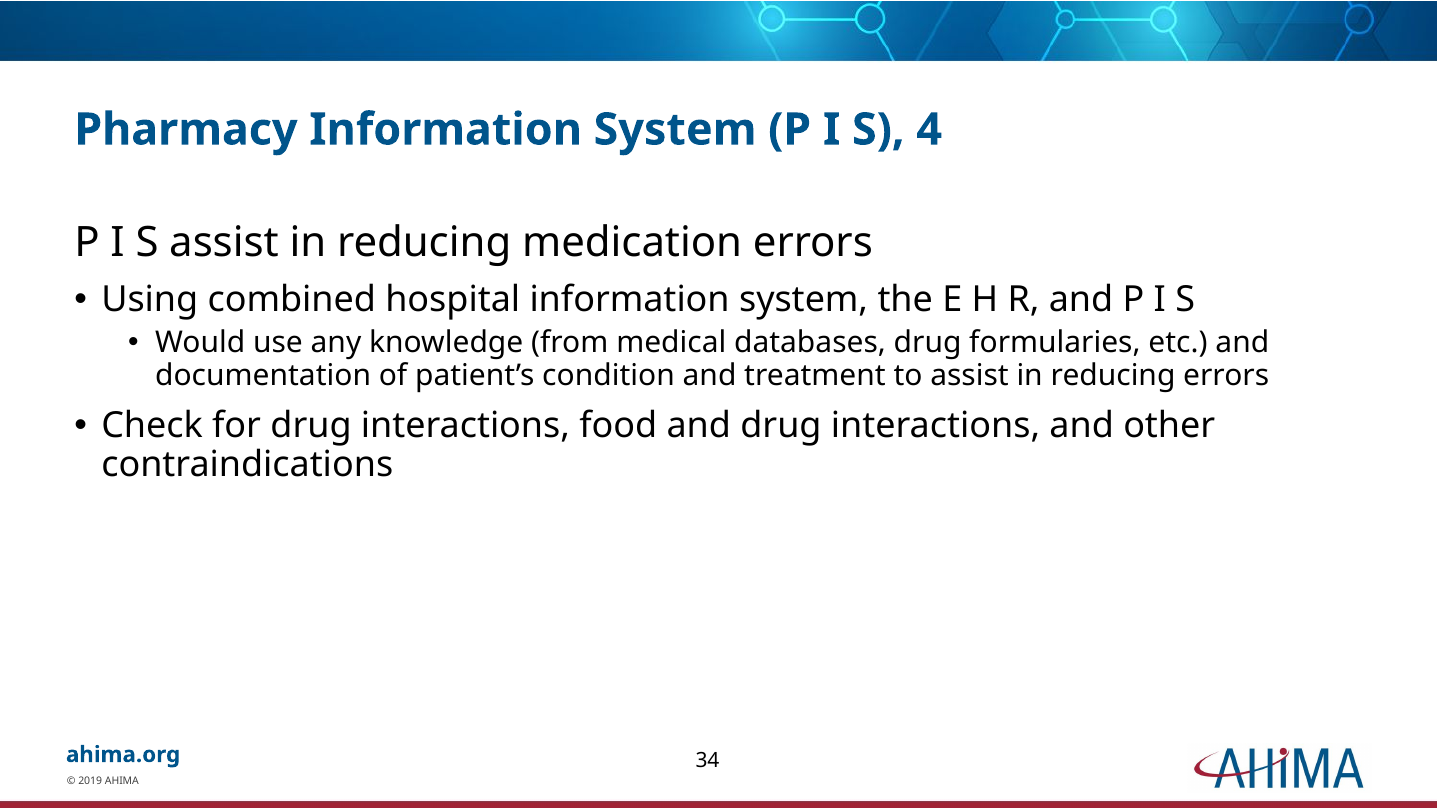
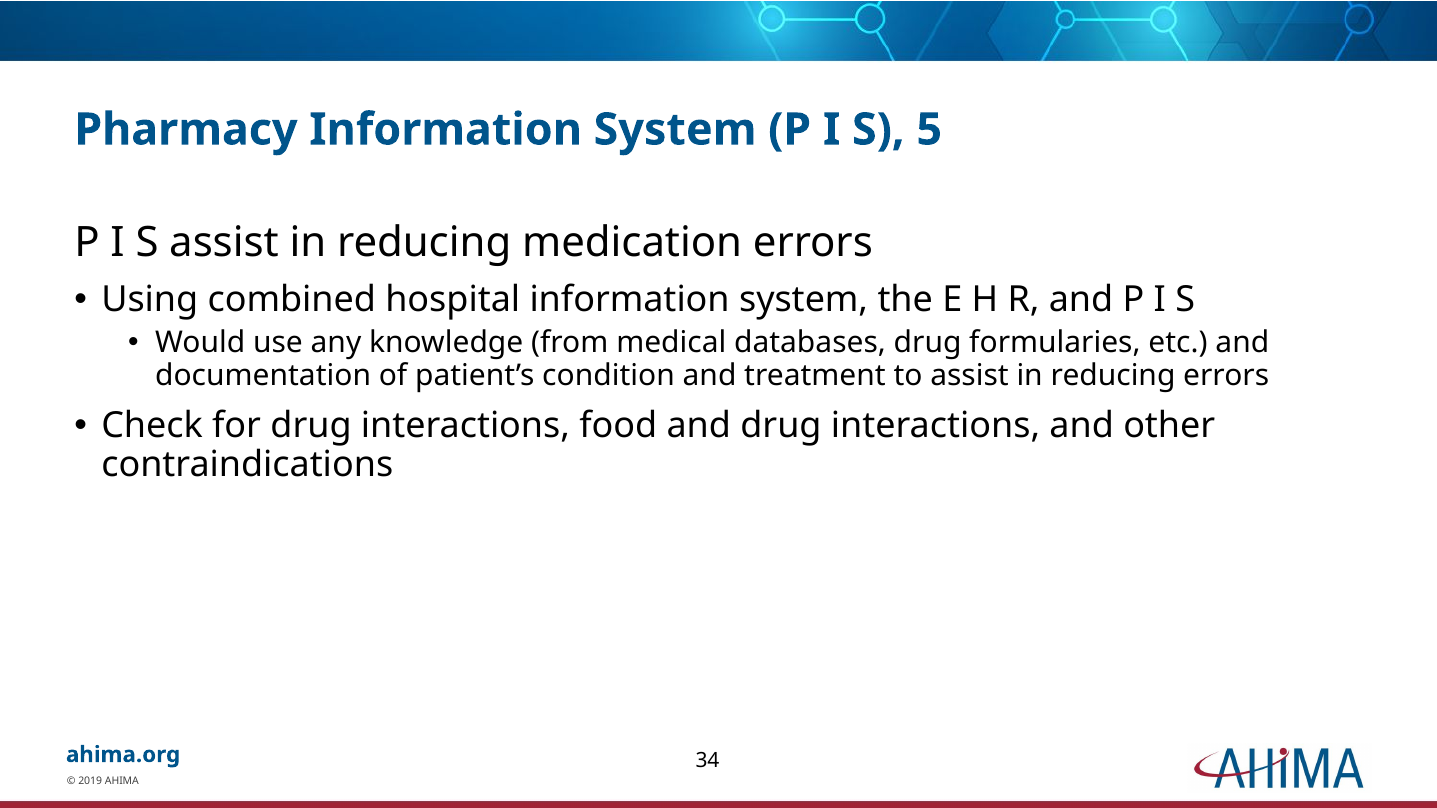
4: 4 -> 5
